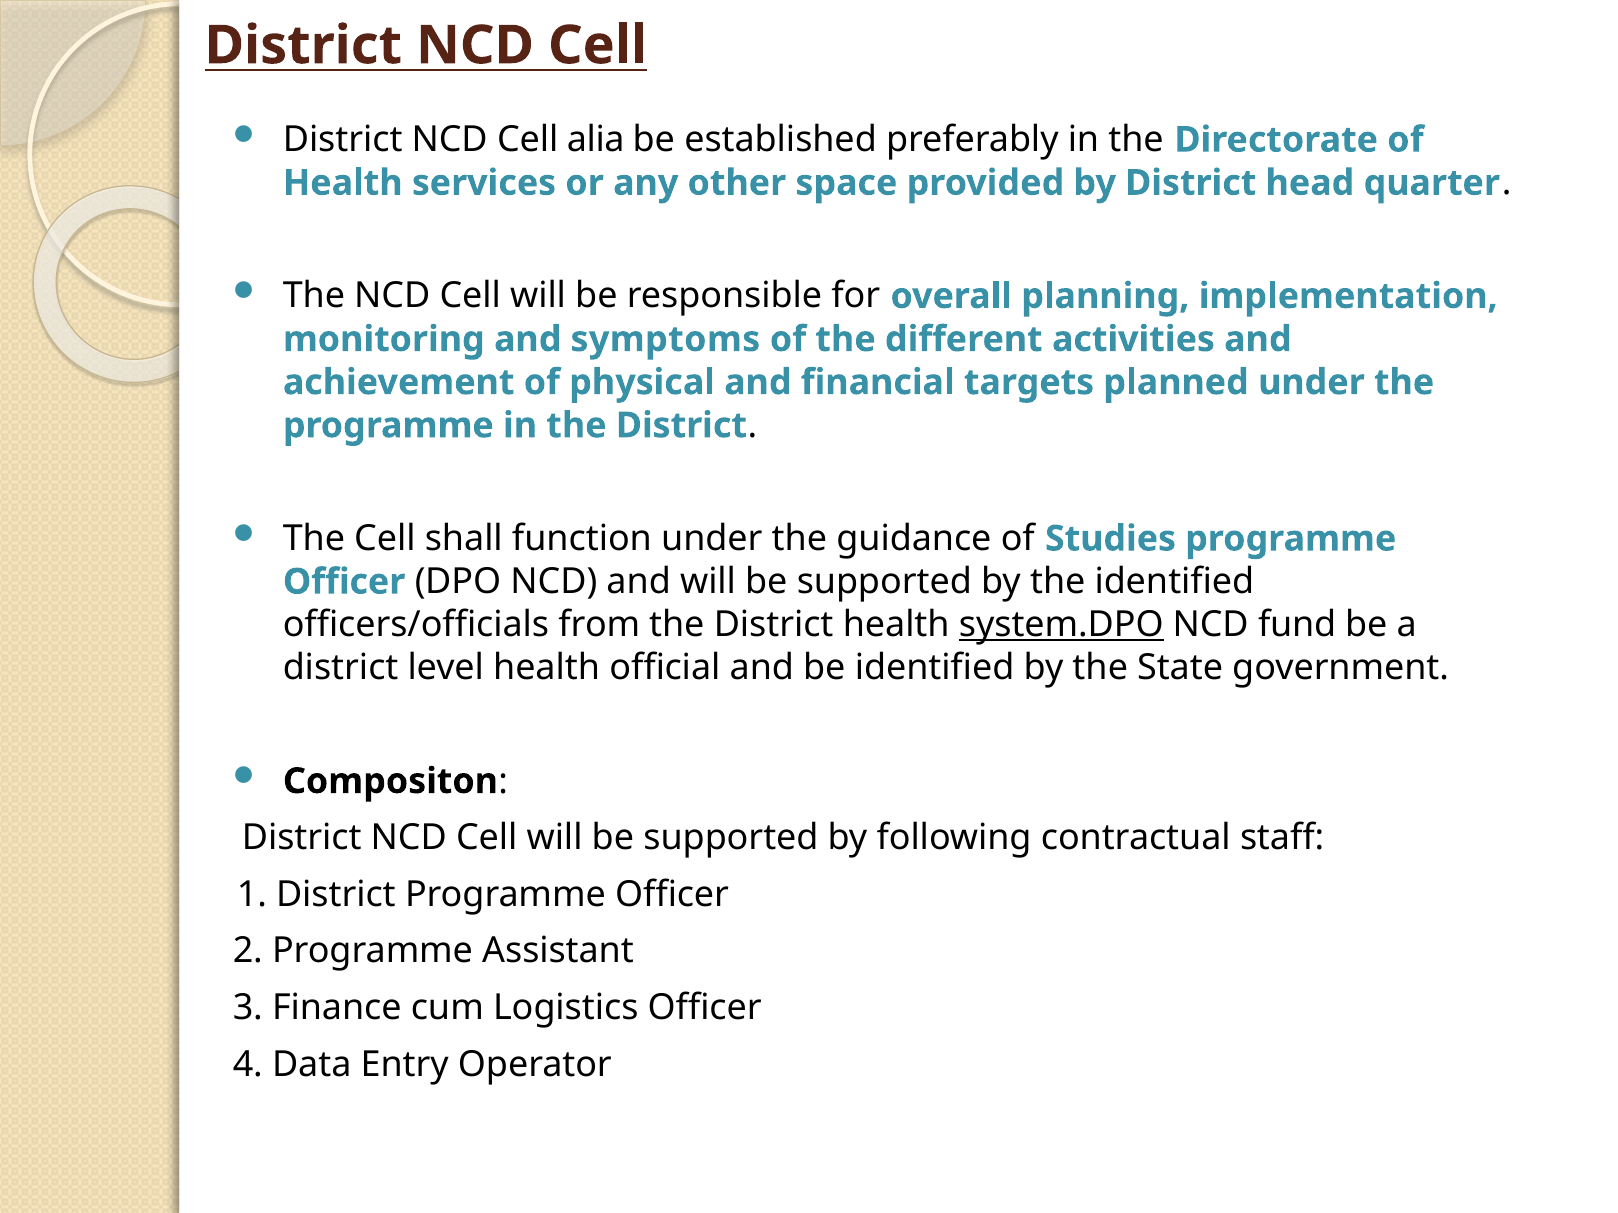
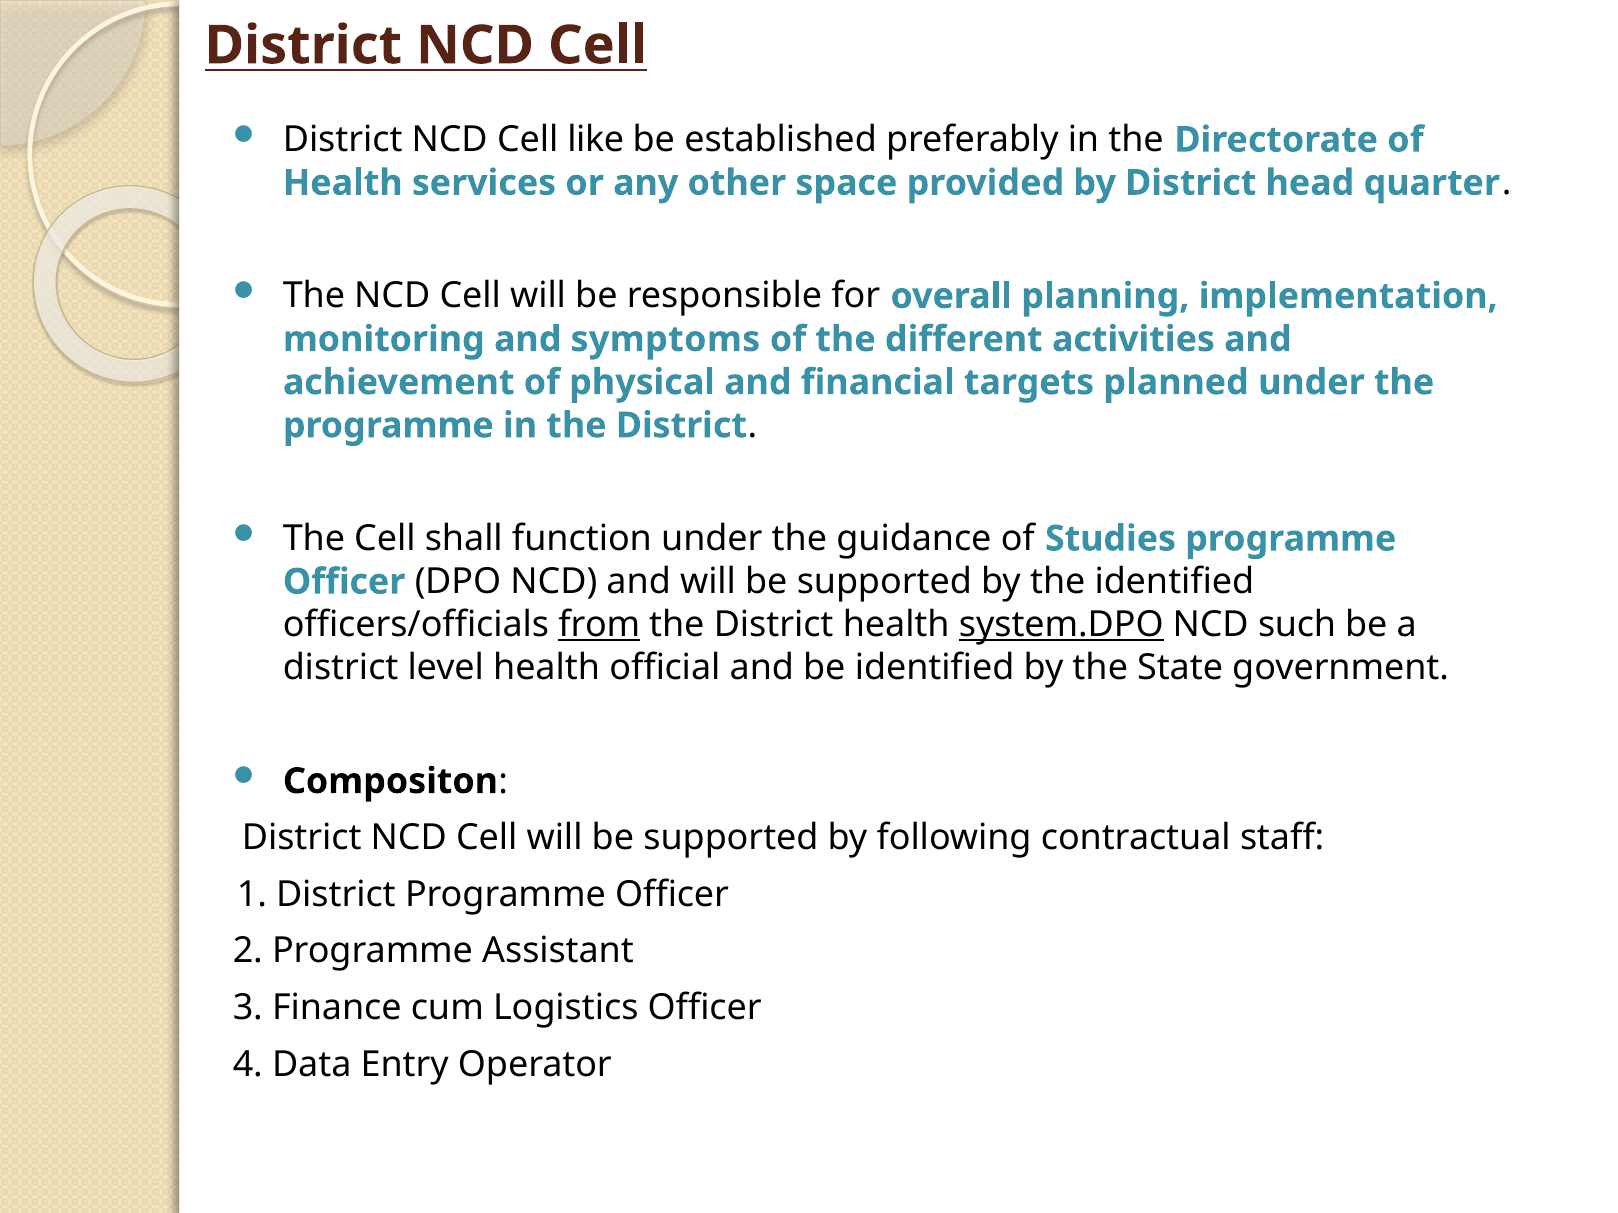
alia: alia -> like
from underline: none -> present
fund: fund -> such
